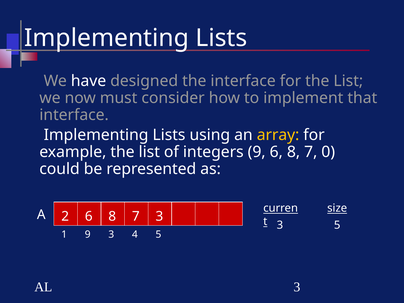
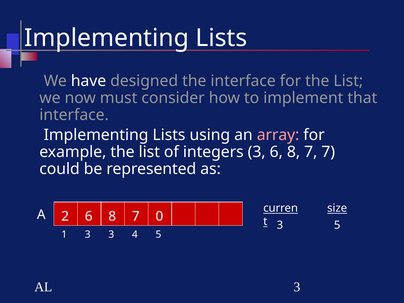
array colour: yellow -> pink
integers 9: 9 -> 3
7 0: 0 -> 7
7 3: 3 -> 0
1 9: 9 -> 3
